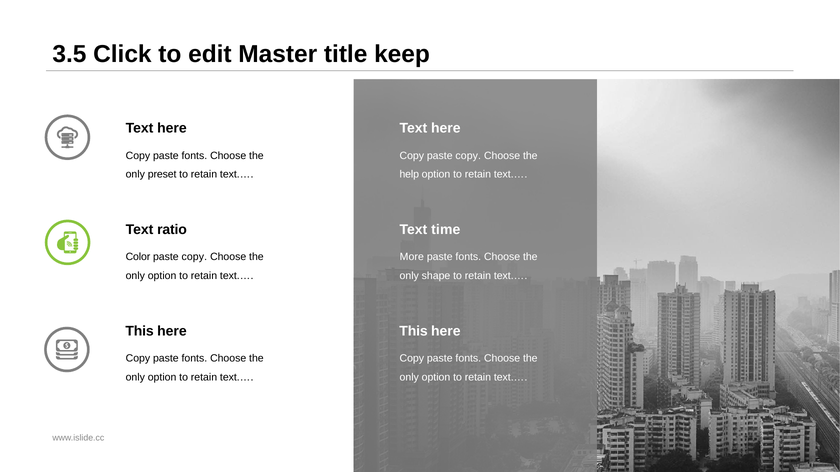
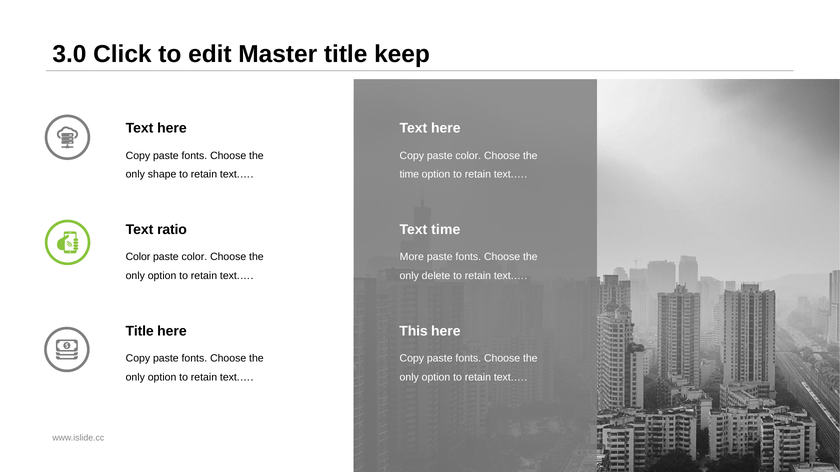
3.5: 3.5 -> 3.0
Copy paste copy: copy -> color
preset: preset -> shape
help at (409, 175): help -> time
copy at (194, 257): copy -> color
shape: shape -> delete
This at (140, 331): This -> Title
